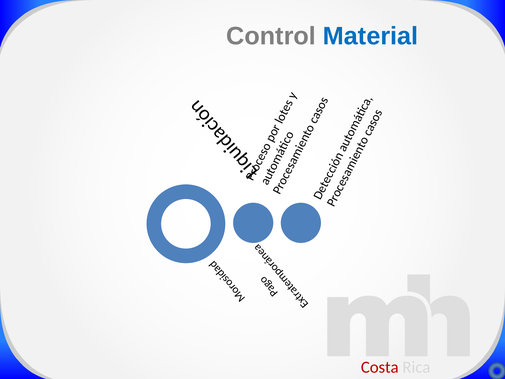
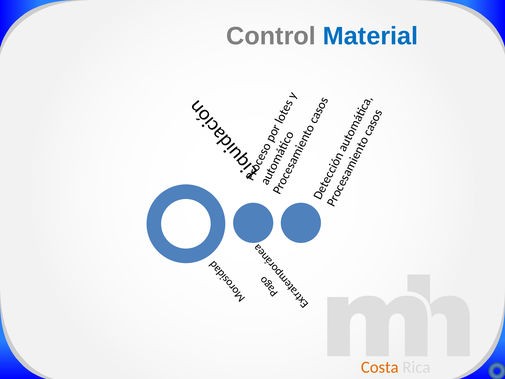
Costa colour: red -> orange
